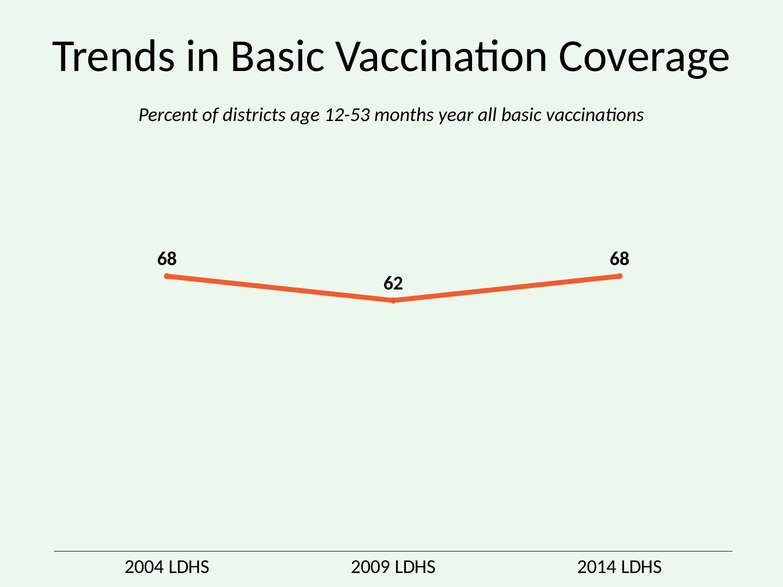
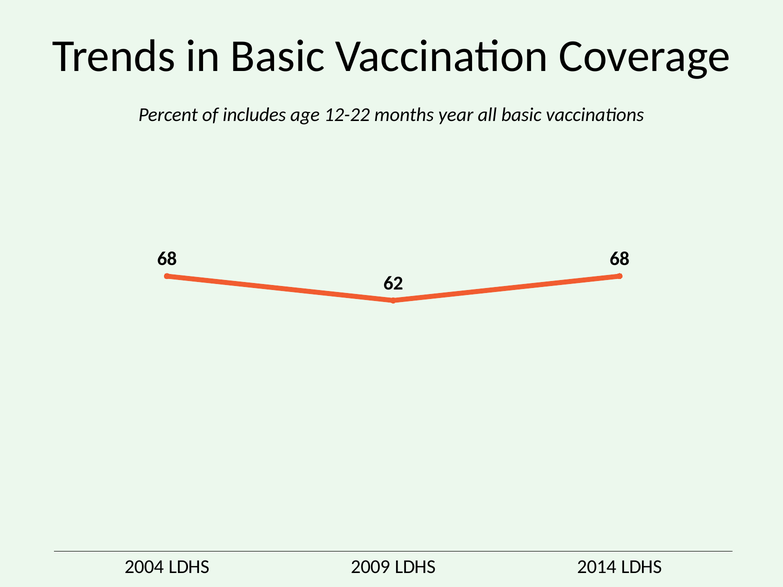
districts: districts -> includes
12-53: 12-53 -> 12-22
